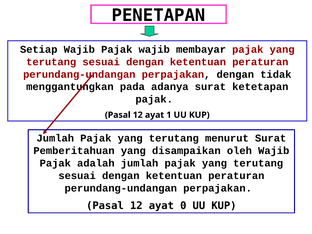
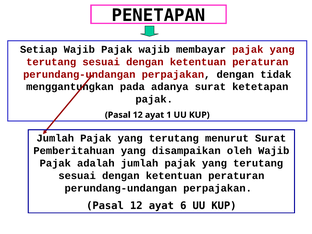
0: 0 -> 6
